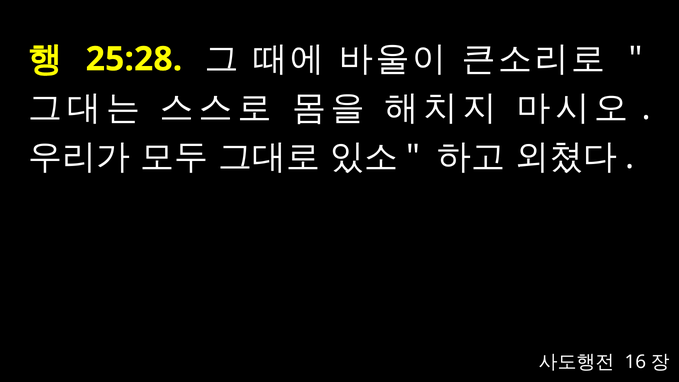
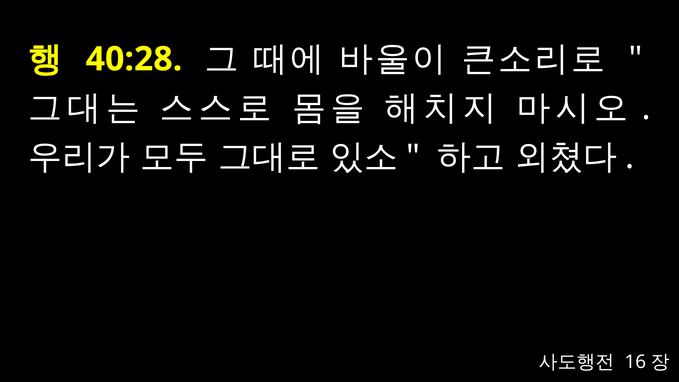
25:28: 25:28 -> 40:28
